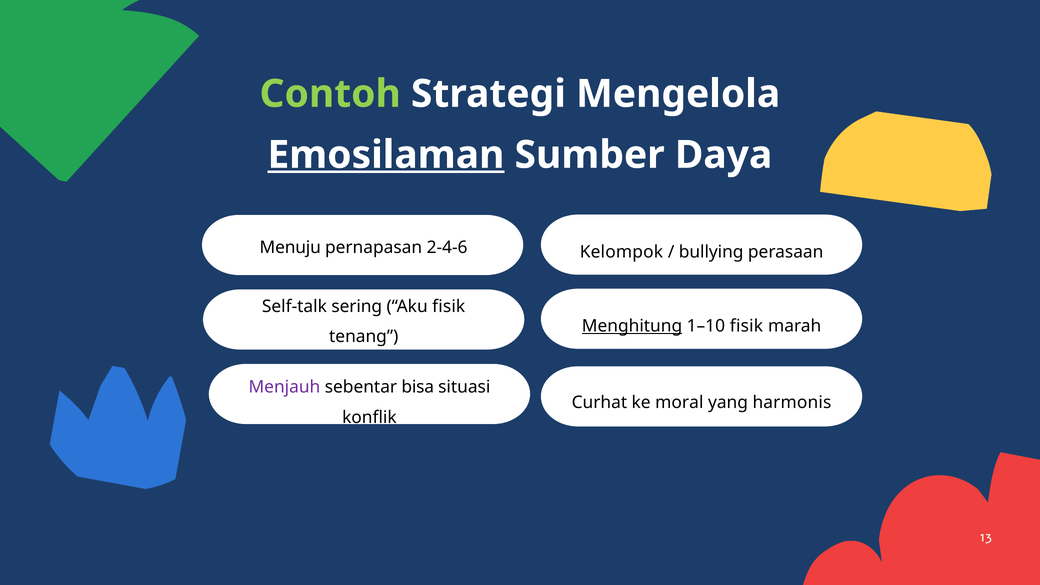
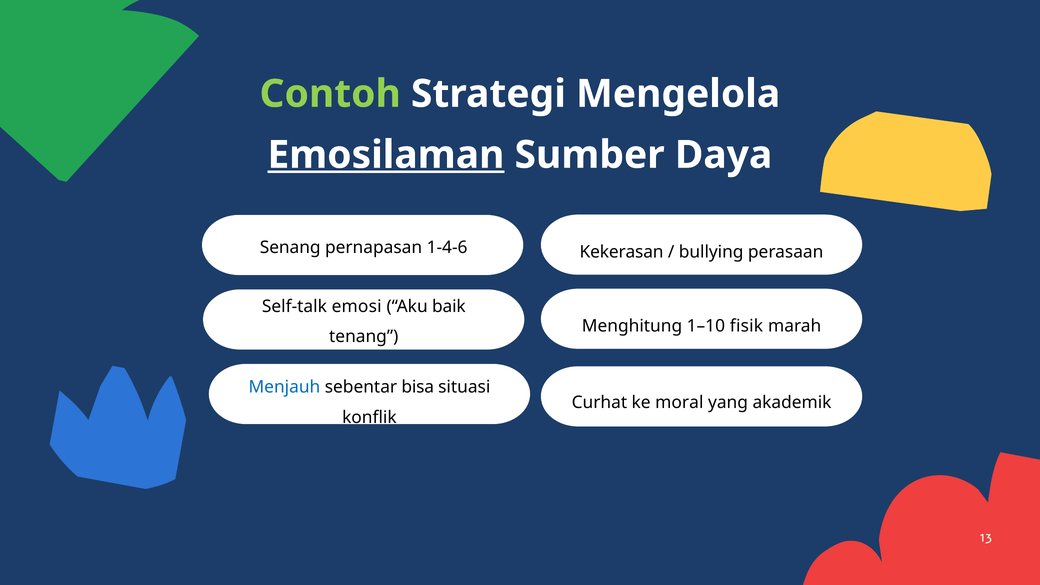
Menuju: Menuju -> Senang
2-4-6: 2-4-6 -> 1-4-6
Kelompok: Kelompok -> Kekerasan
sering: sering -> emosi
Aku fisik: fisik -> baik
Menghitung underline: present -> none
Menjauh colour: purple -> blue
harmonis: harmonis -> akademik
